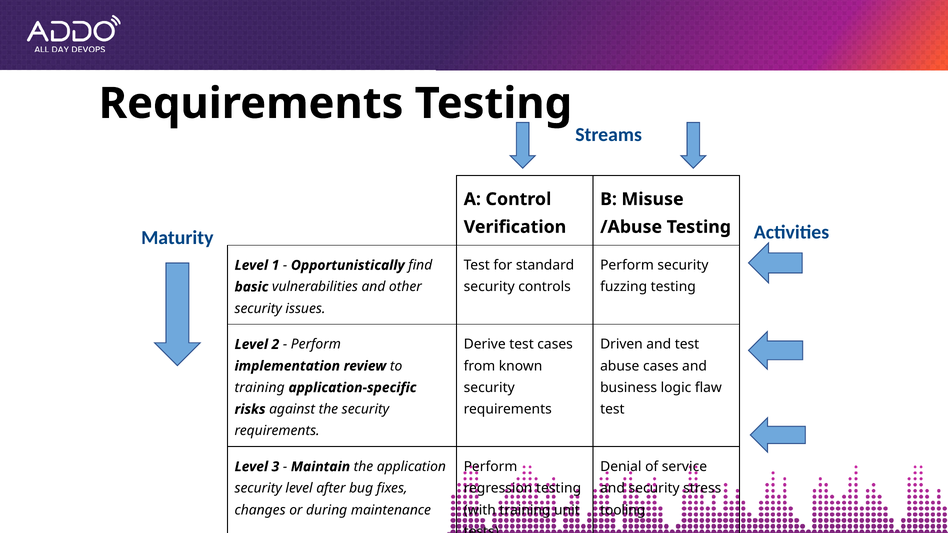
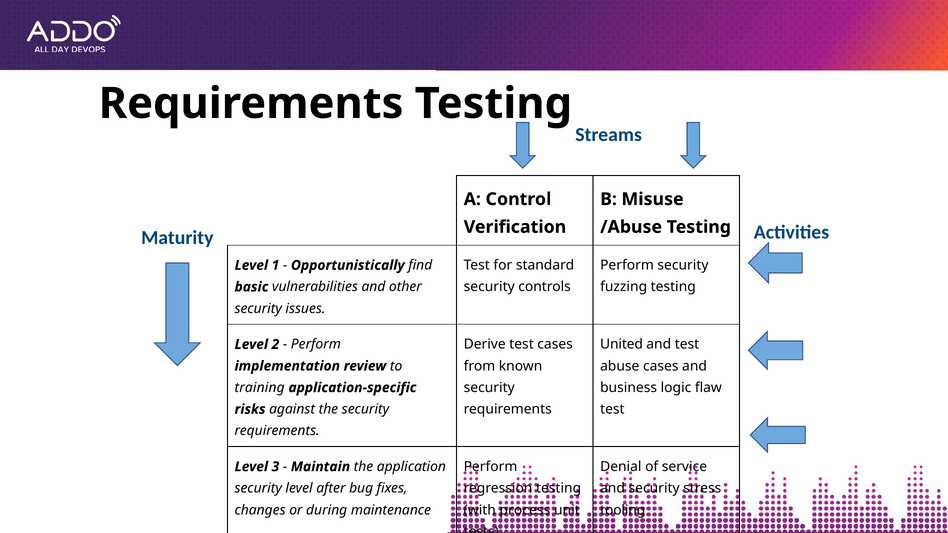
Driven: Driven -> United
with training: training -> process
